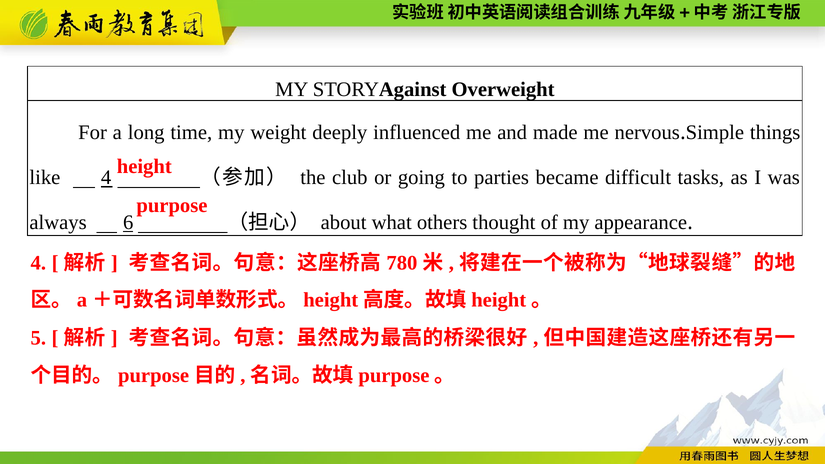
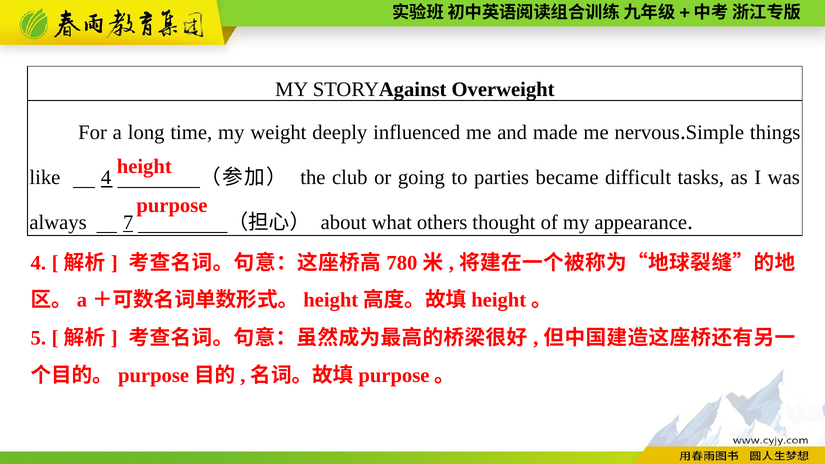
6: 6 -> 7
